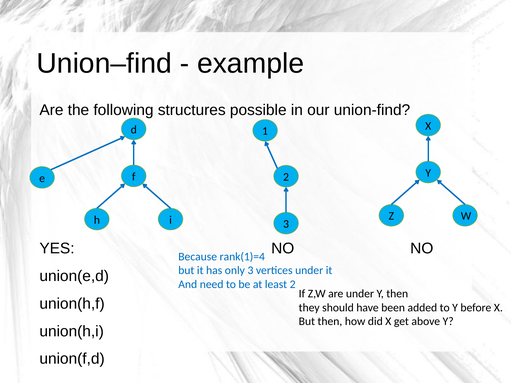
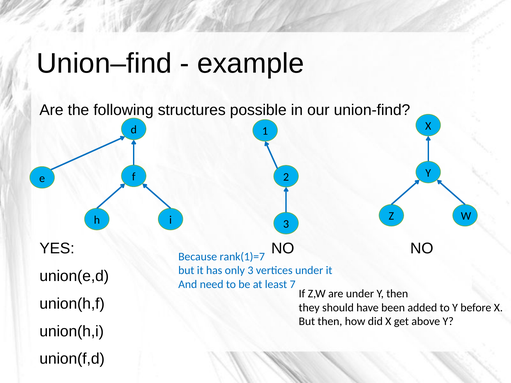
rank(1)=4: rank(1)=4 -> rank(1)=7
least 2: 2 -> 7
